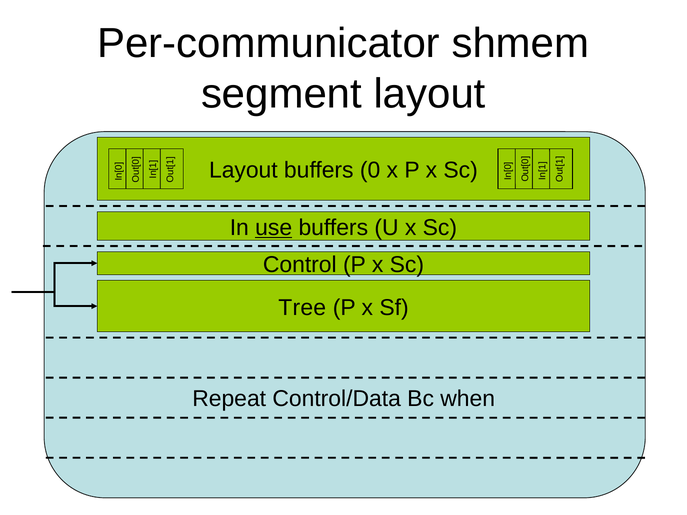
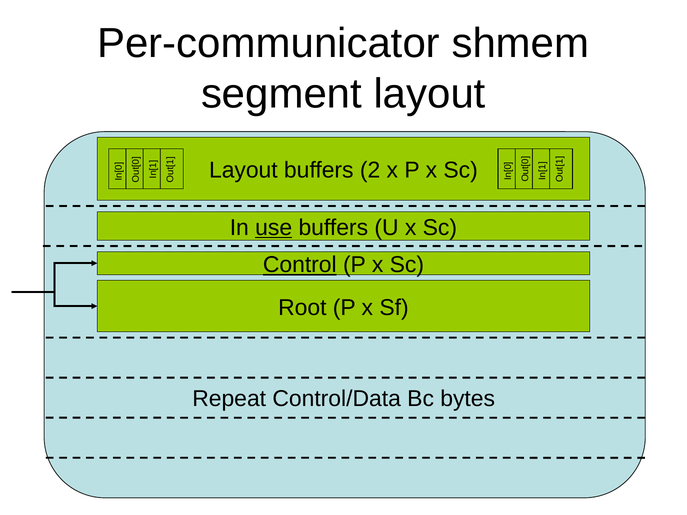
buffers 0: 0 -> 2
Control underline: none -> present
Tree: Tree -> Root
when: when -> bytes
